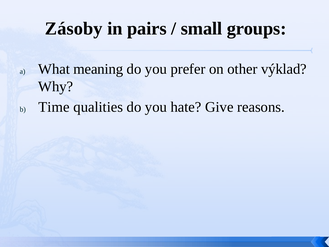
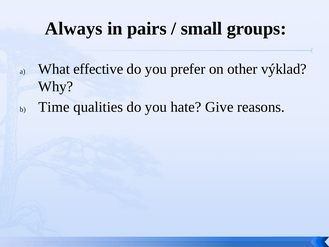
Zásoby: Zásoby -> Always
meaning: meaning -> effective
